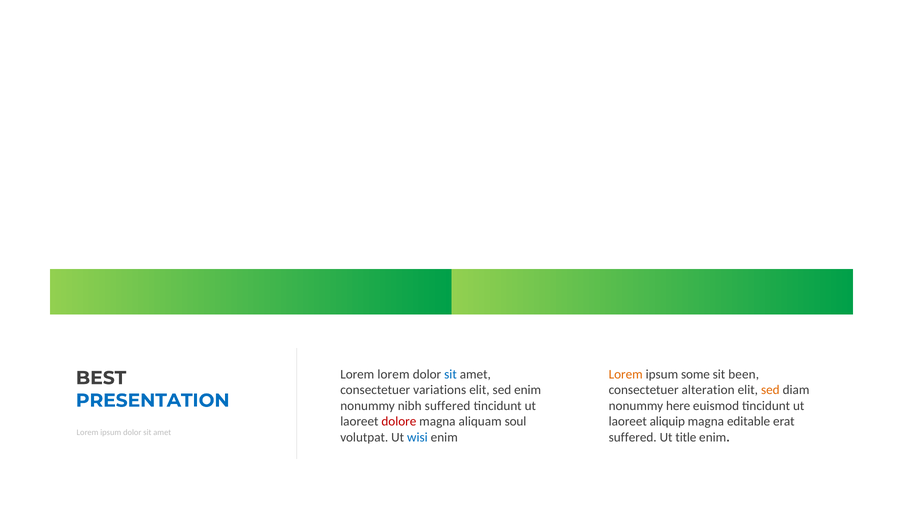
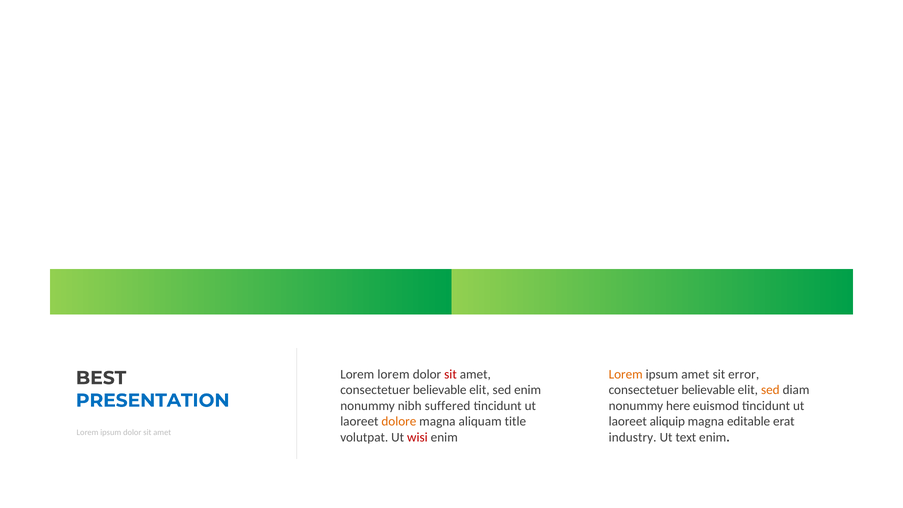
sit at (451, 374) colour: blue -> red
ipsum some: some -> amet
been: been -> error
variations at (440, 390): variations -> believable
alteration at (708, 390): alteration -> believable
dolore colour: red -> orange
soul: soul -> title
wisi colour: blue -> red
suffered at (633, 437): suffered -> industry
title: title -> text
